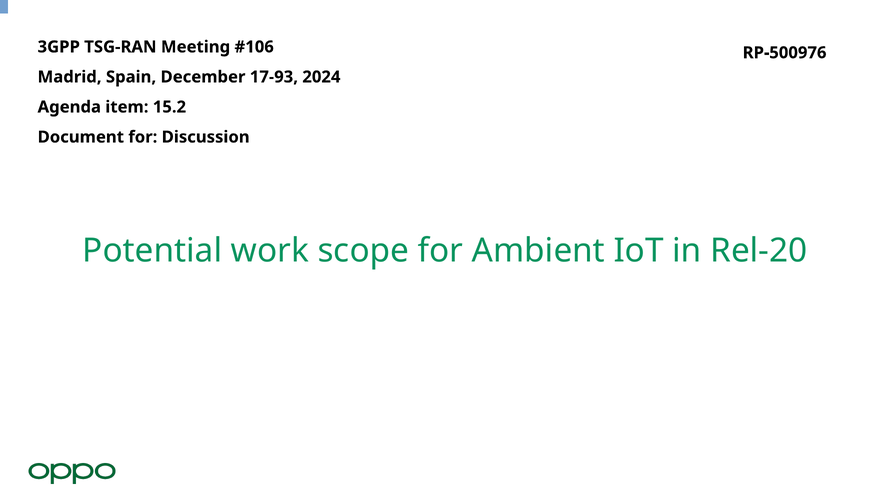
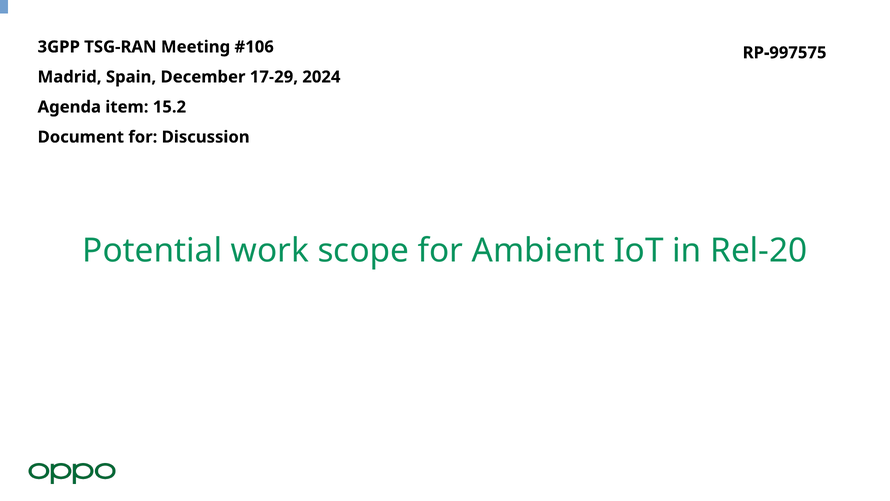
RP-500976: RP-500976 -> RP-997575
17-93: 17-93 -> 17-29
